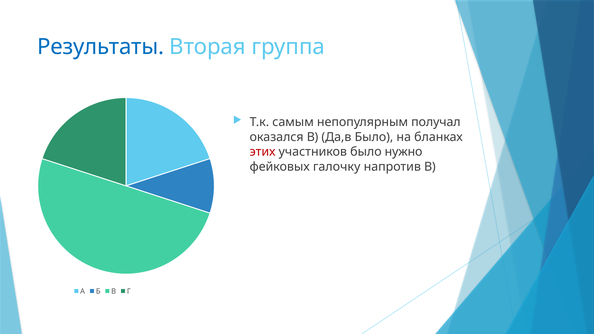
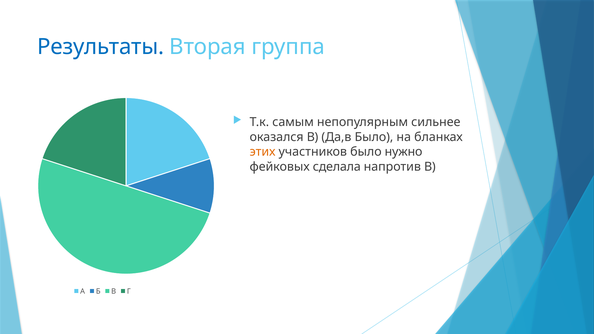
получал: получал -> сильнее
этих colour: red -> orange
галочку: галочку -> сделала
